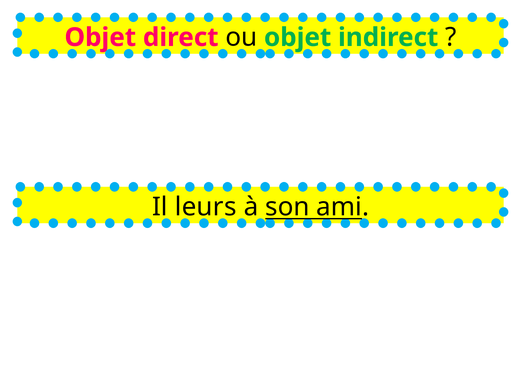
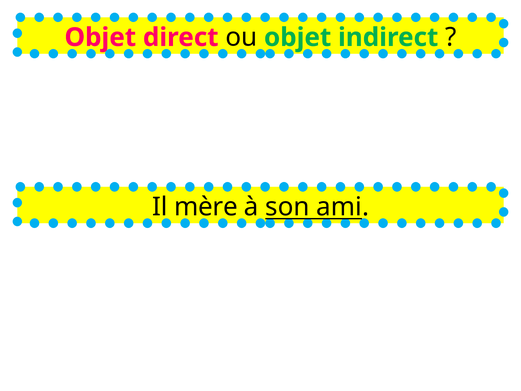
leurs: leurs -> mère
